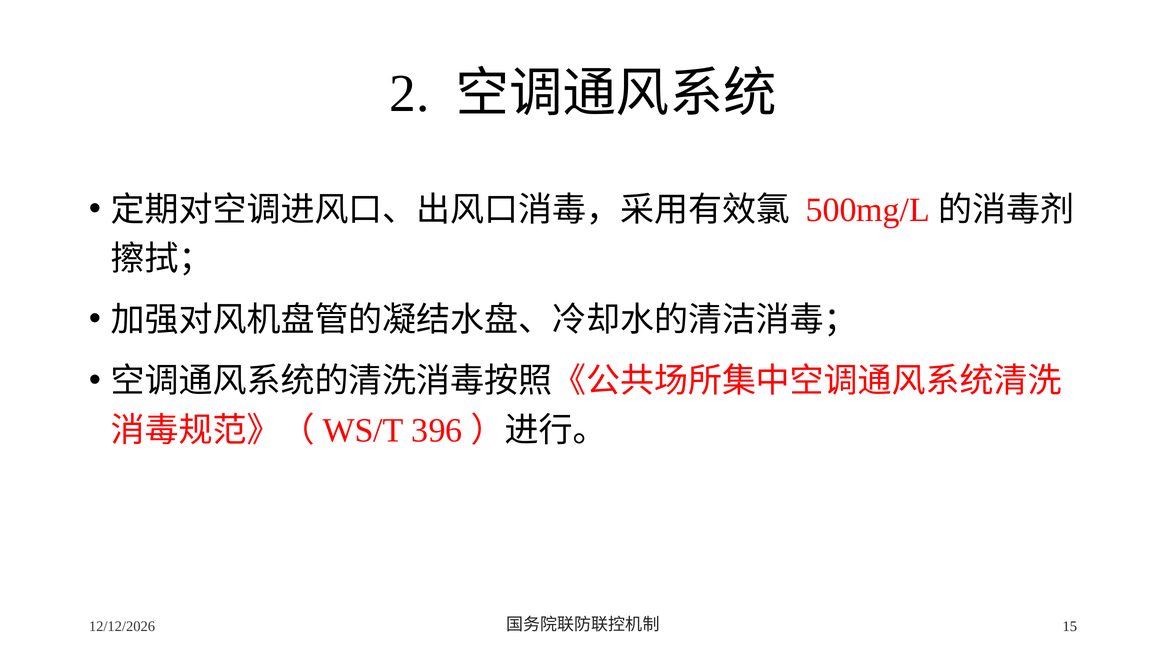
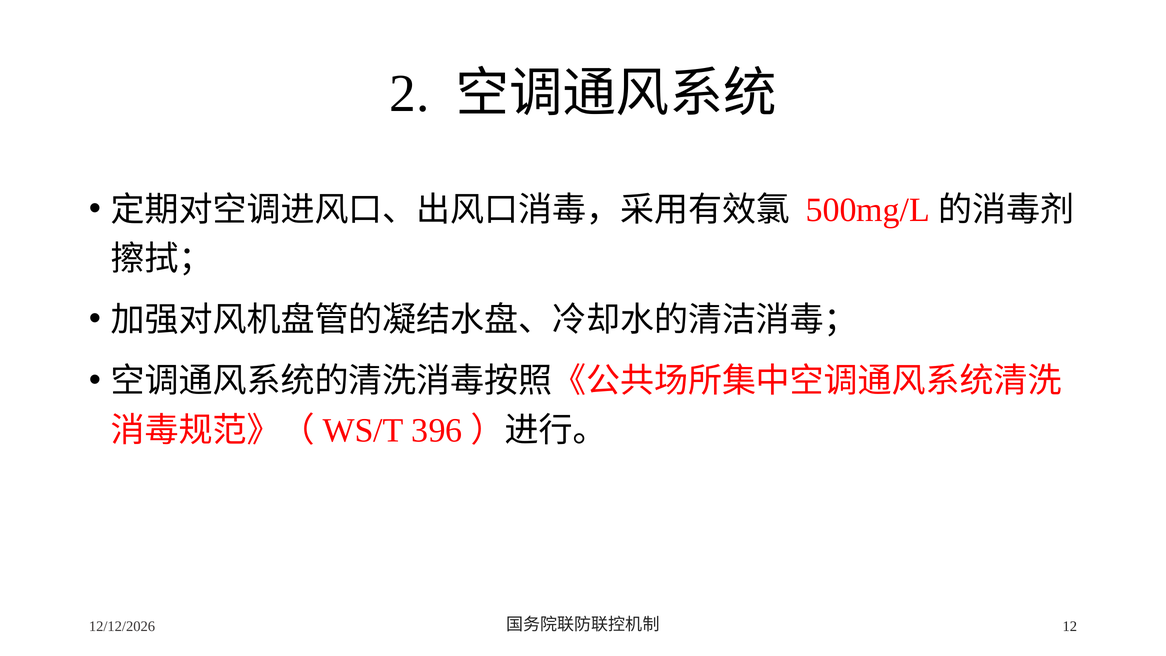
15: 15 -> 12
